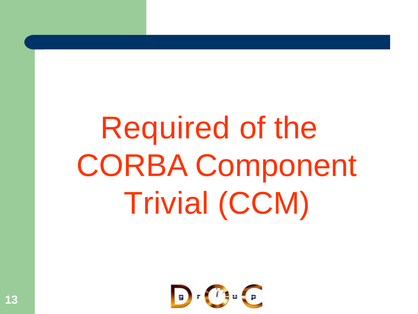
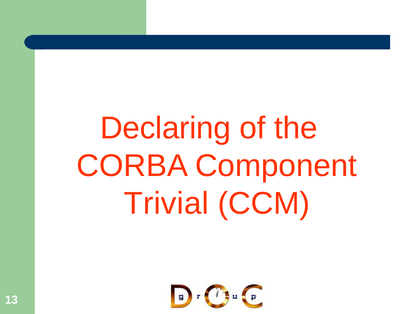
Required: Required -> Declaring
